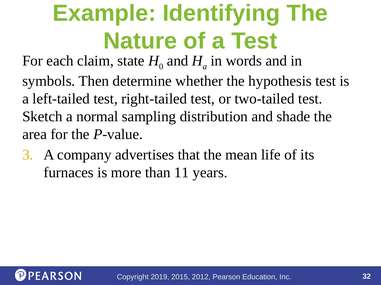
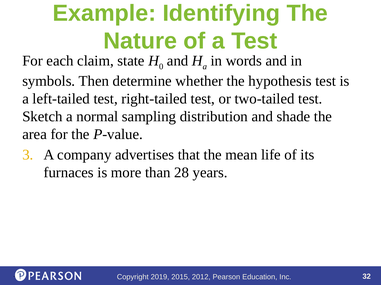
11: 11 -> 28
